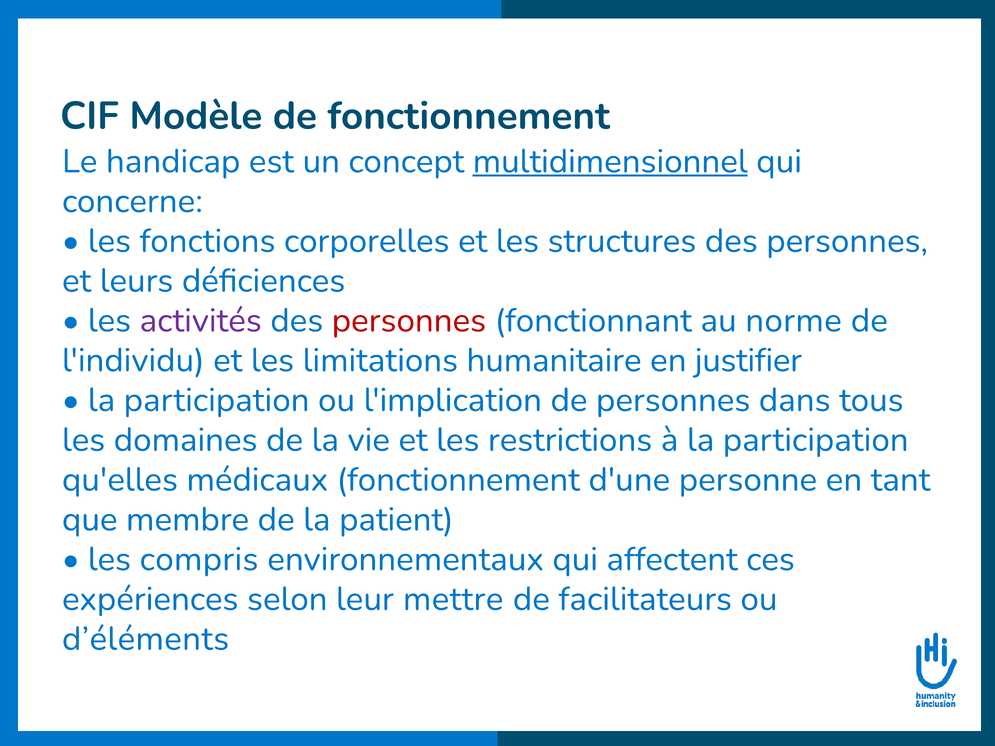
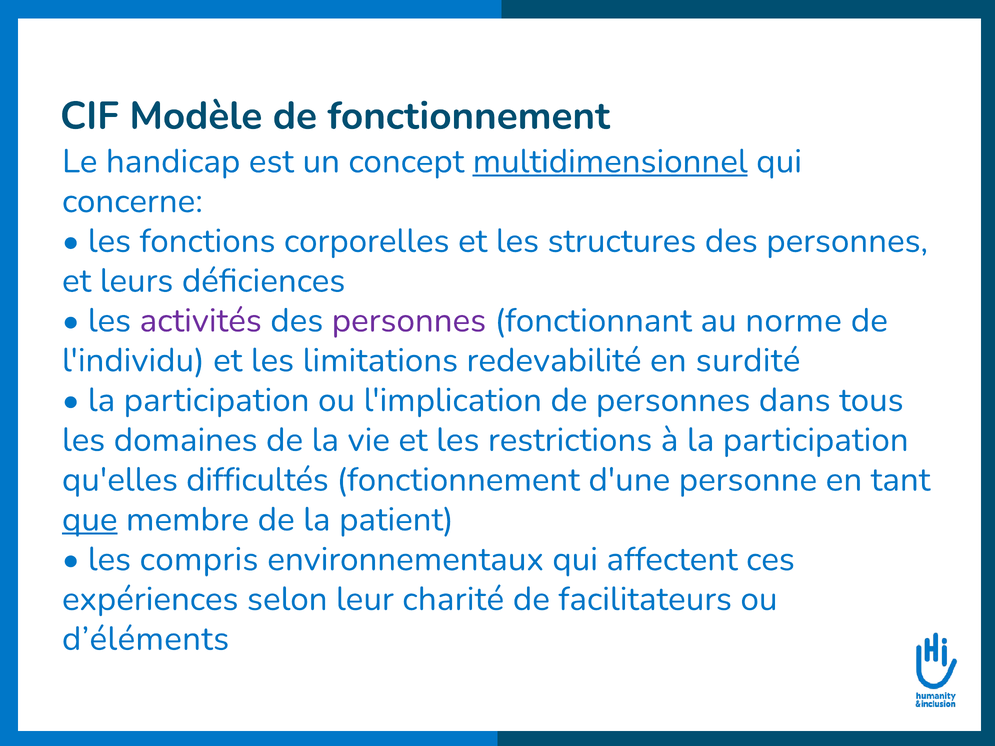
personnes at (409, 321) colour: red -> purple
humanitaire: humanitaire -> redevabilité
justifier: justifier -> surdité
médicaux: médicaux -> difficultés
que underline: none -> present
mettre: mettre -> charité
